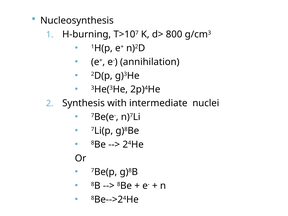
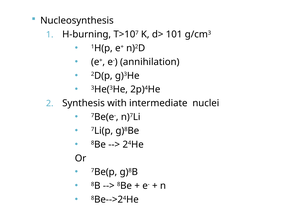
800: 800 -> 101
